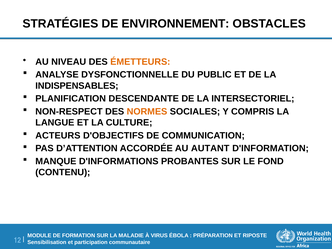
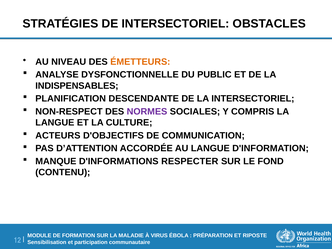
DE ENVIRONNEMENT: ENVIRONNEMENT -> INTERSECTORIEL
NORMES colour: orange -> purple
AU AUTANT: AUTANT -> LANGUE
PROBANTES: PROBANTES -> RESPECTER
